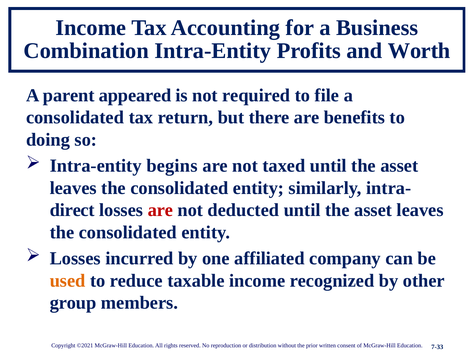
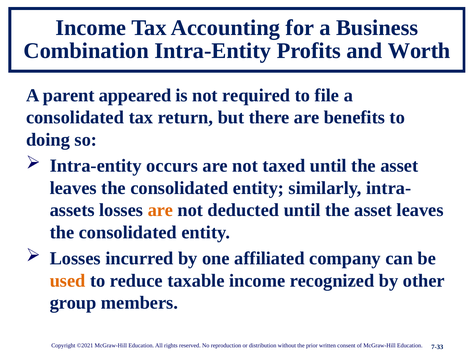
begins: begins -> occurs
direct: direct -> assets
are at (160, 210) colour: red -> orange
